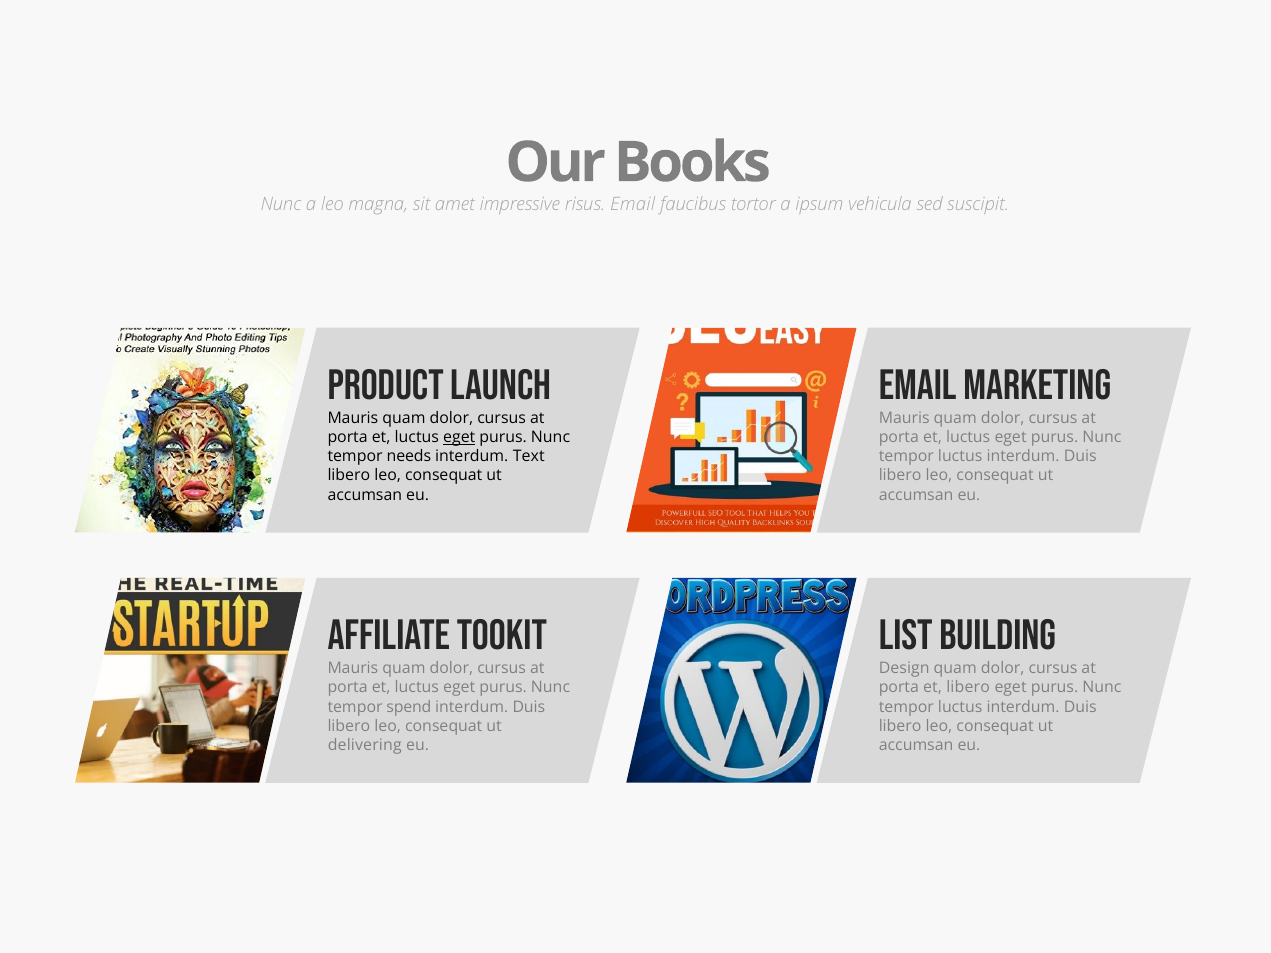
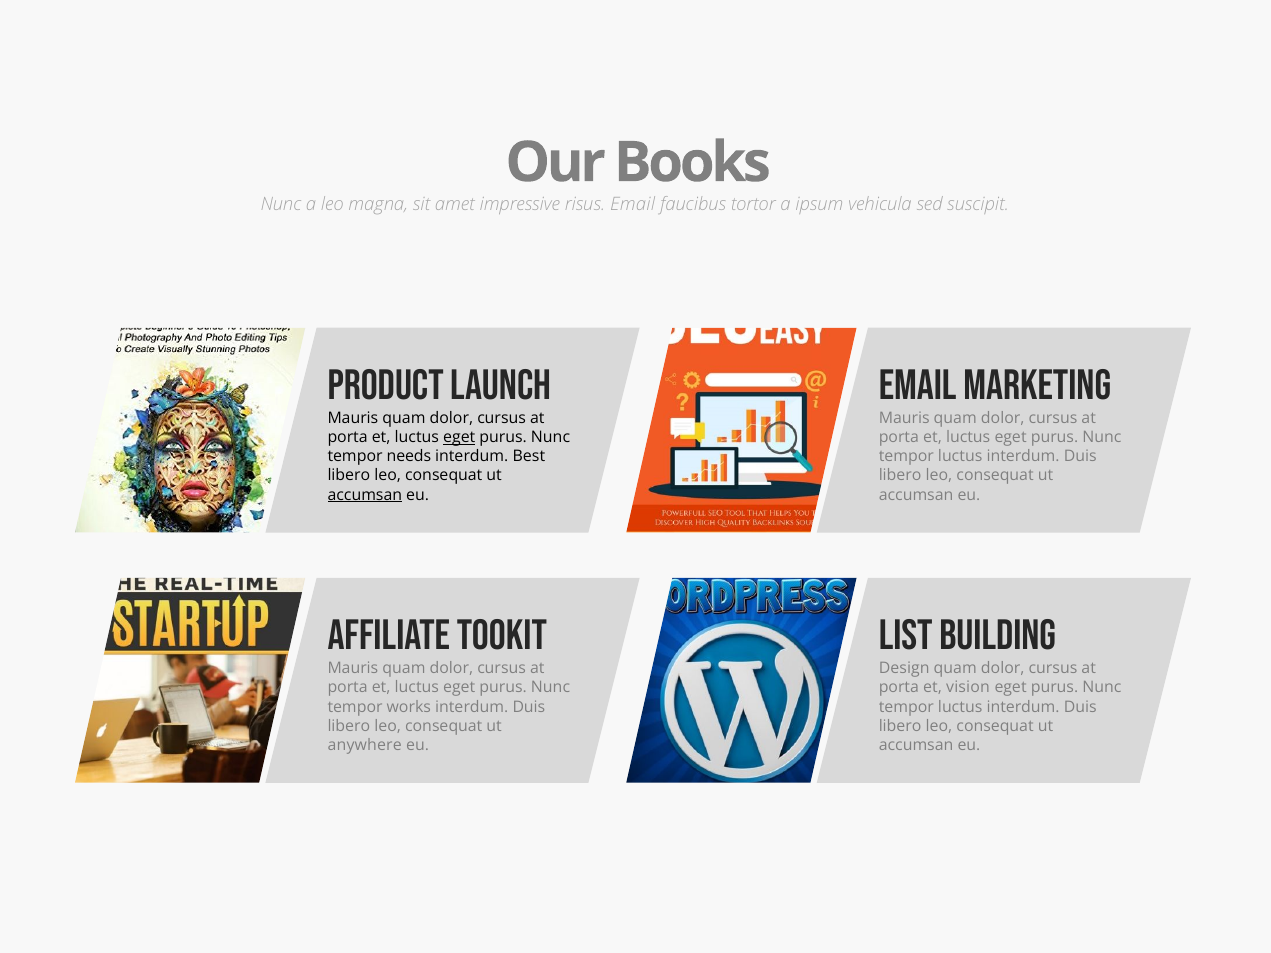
Text: Text -> Best
accumsan at (365, 495) underline: none -> present
et libero: libero -> vision
spend: spend -> works
delivering: delivering -> anywhere
